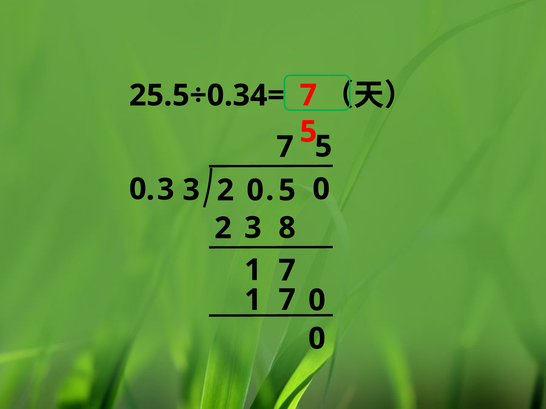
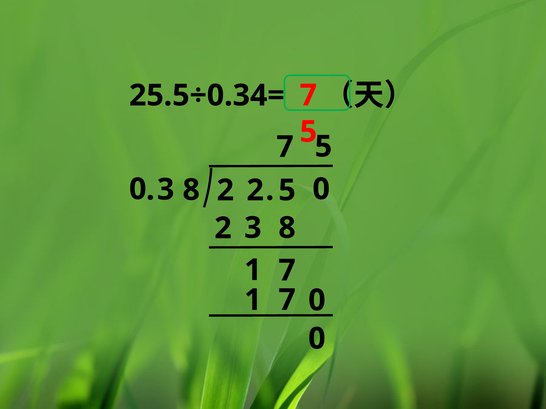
3 3: 3 -> 8
2 0: 0 -> 2
